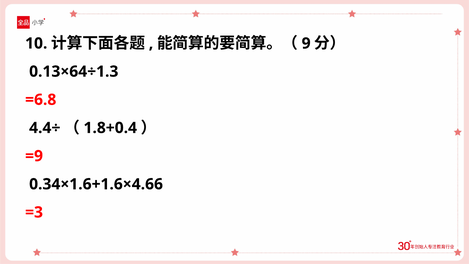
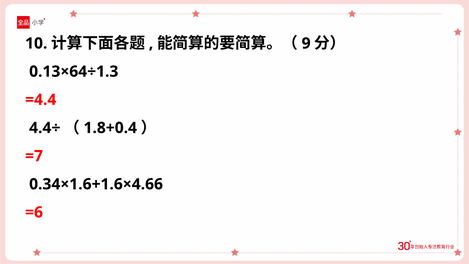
=6.8: =6.8 -> =4.4
=9: =9 -> =7
=3: =3 -> =6
